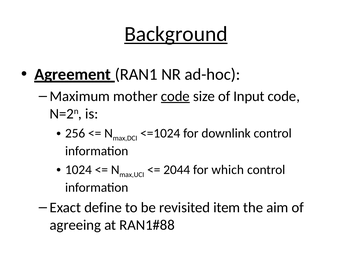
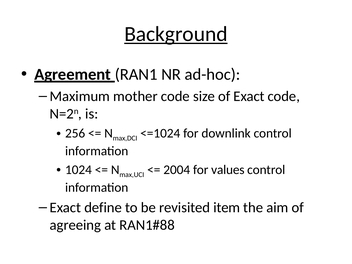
code at (175, 96) underline: present -> none
of Input: Input -> Exact
2044: 2044 -> 2004
which: which -> values
